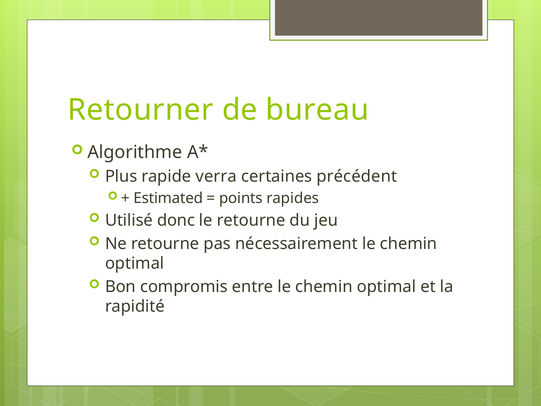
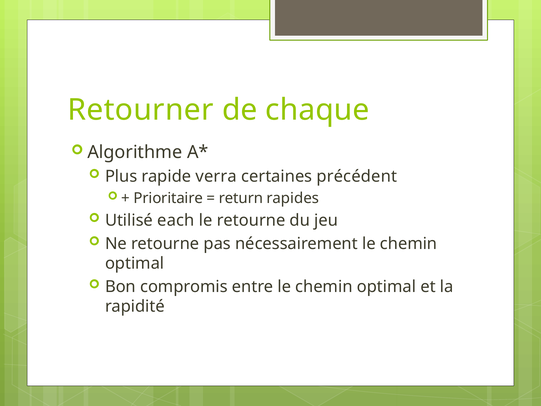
bureau: bureau -> chaque
Estimated: Estimated -> Prioritaire
points: points -> return
donc: donc -> each
